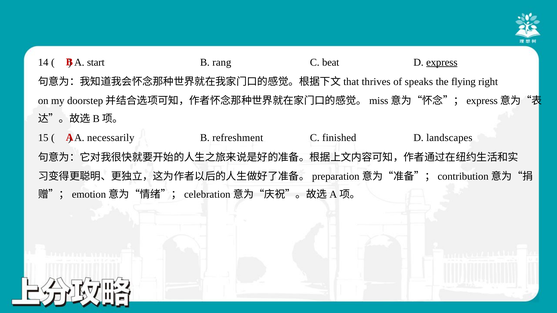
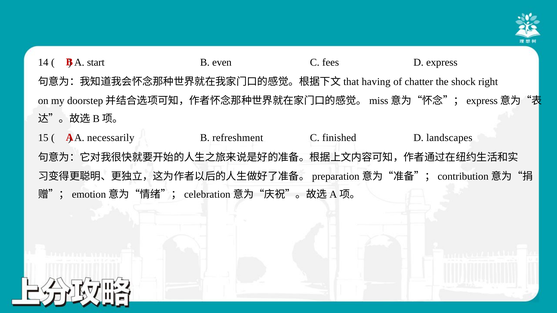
rang: rang -> even
beat: beat -> fees
express underline: present -> none
thrives: thrives -> having
speaks: speaks -> chatter
flying: flying -> shock
